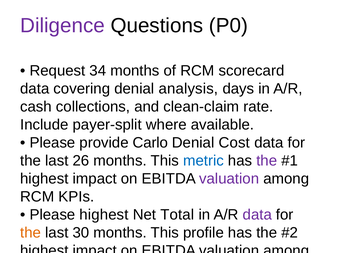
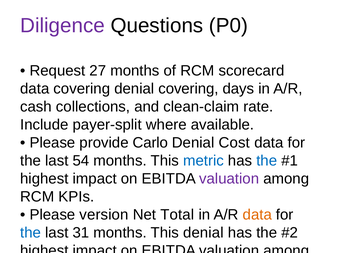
34: 34 -> 27
denial analysis: analysis -> covering
26: 26 -> 54
the at (267, 161) colour: purple -> blue
Please highest: highest -> version
data at (257, 214) colour: purple -> orange
the at (31, 232) colour: orange -> blue
30: 30 -> 31
This profile: profile -> denial
